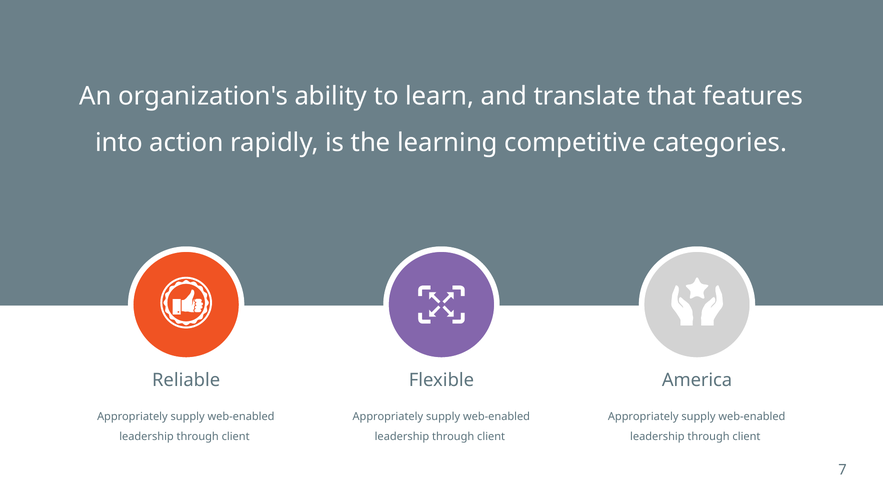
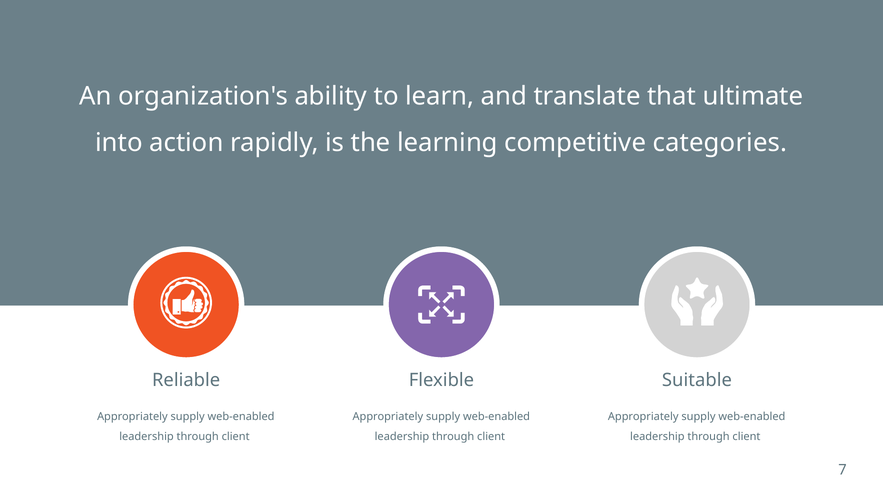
features: features -> ultimate
America: America -> Suitable
